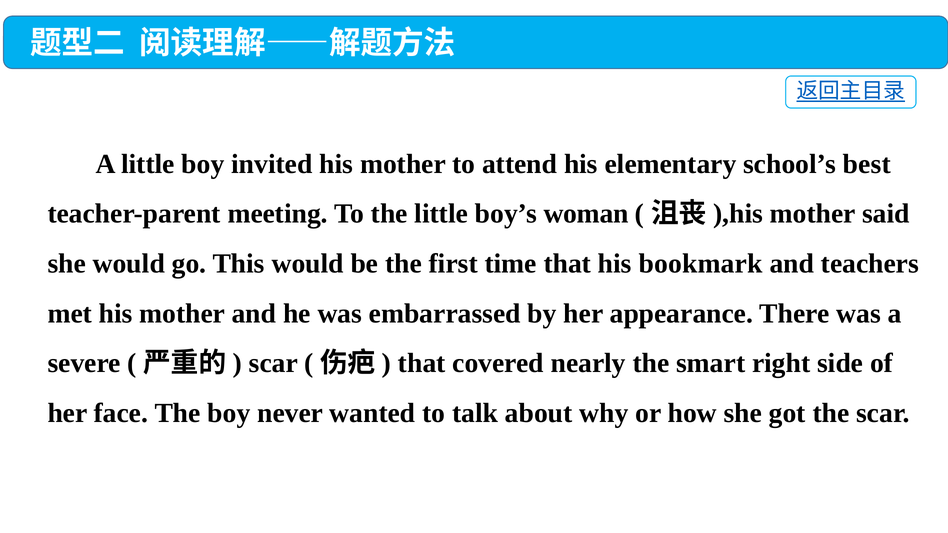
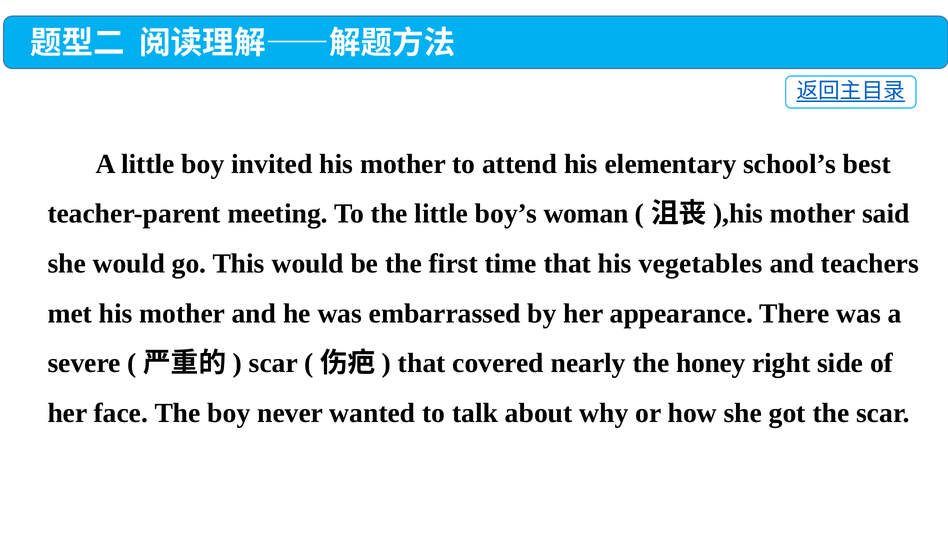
bookmark: bookmark -> vegetables
smart: smart -> honey
